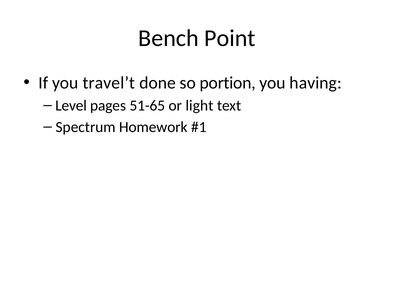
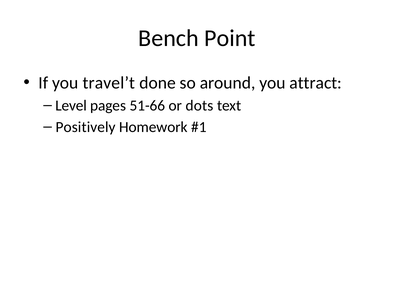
portion: portion -> around
having: having -> attract
51-65: 51-65 -> 51-66
light: light -> dots
Spectrum: Spectrum -> Positively
